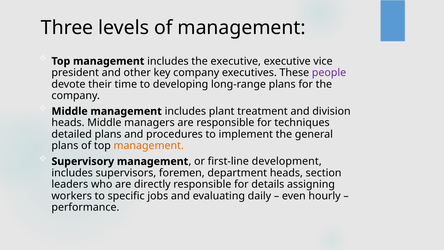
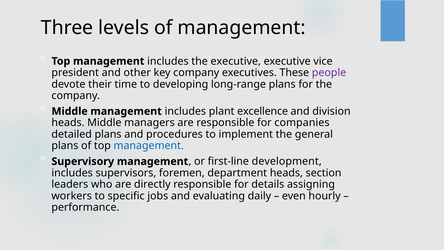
treatment: treatment -> excellence
techniques: techniques -> companies
management at (149, 146) colour: orange -> blue
